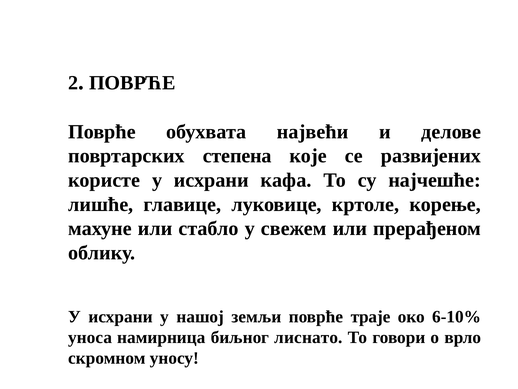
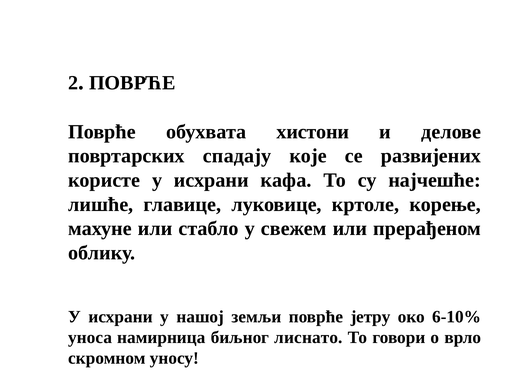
највећи: највећи -> хистони
степена: степена -> спадaју
траје: траје -> јетру
